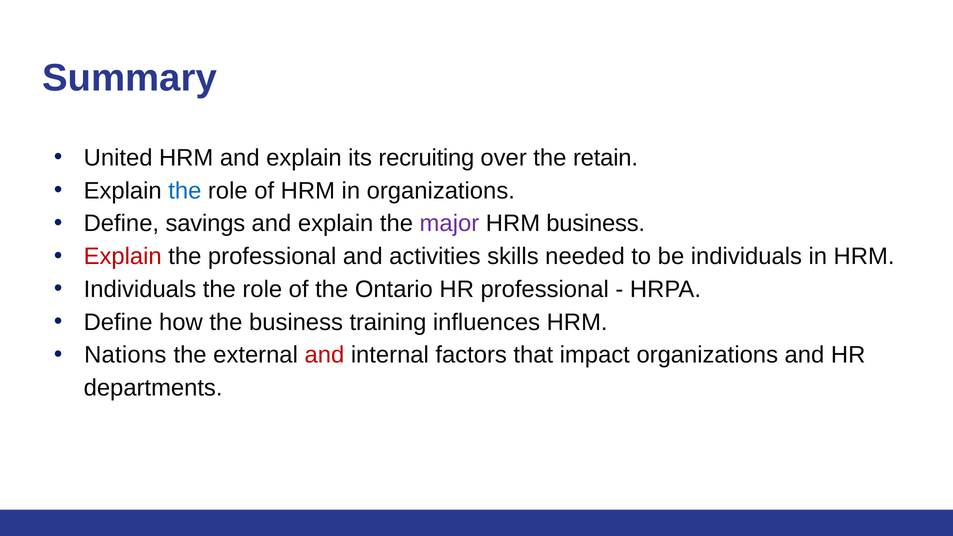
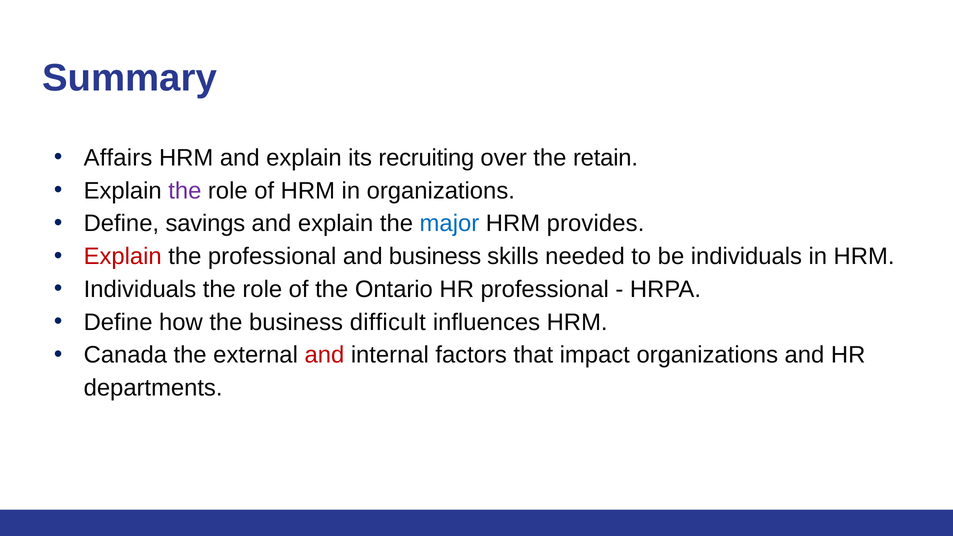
United: United -> Affairs
the at (185, 191) colour: blue -> purple
major colour: purple -> blue
HRM business: business -> provides
and activities: activities -> business
training: training -> difficult
Nations: Nations -> Canada
